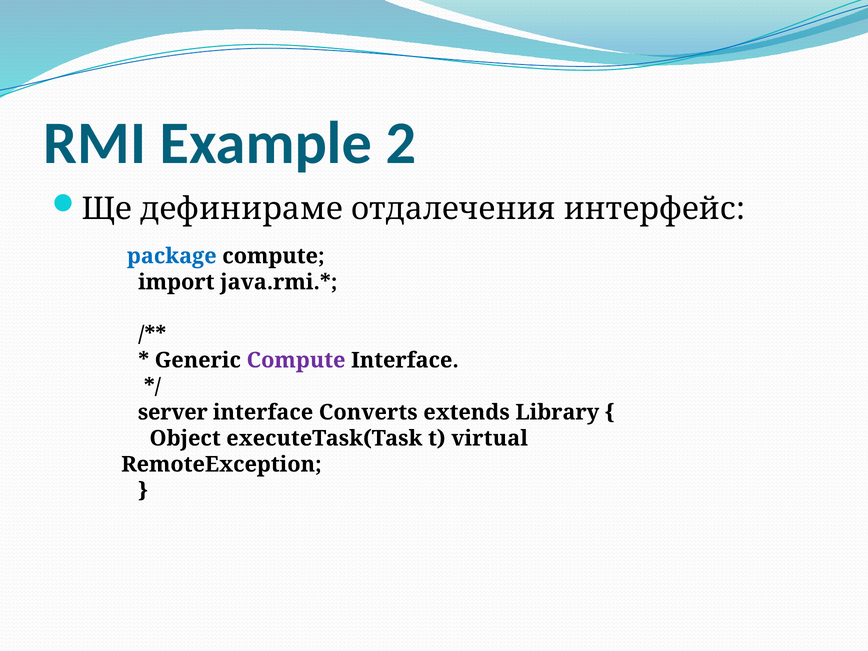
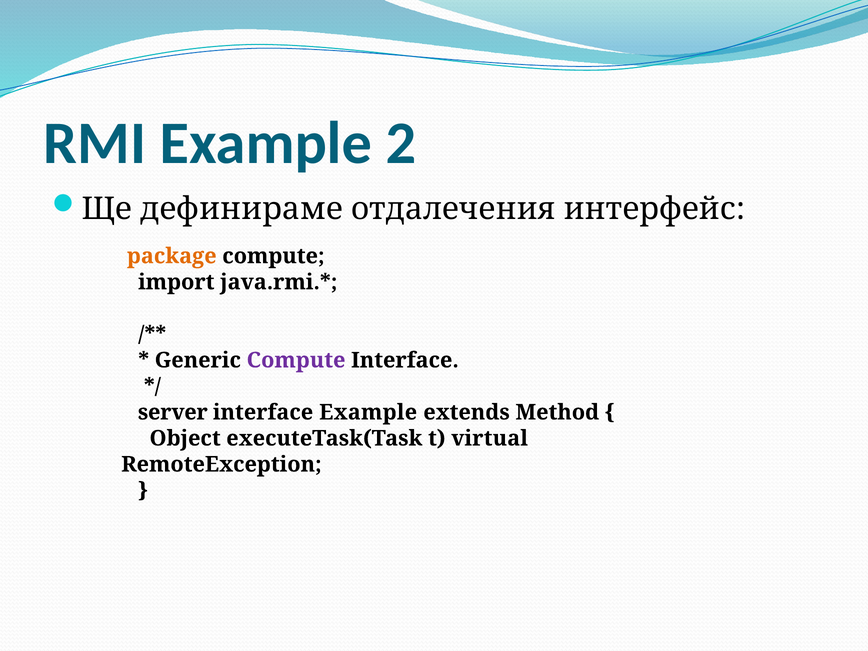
package colour: blue -> orange
interface Converts: Converts -> Example
Library: Library -> Method
